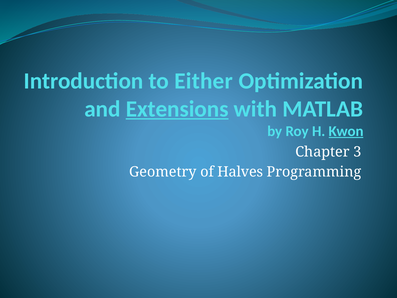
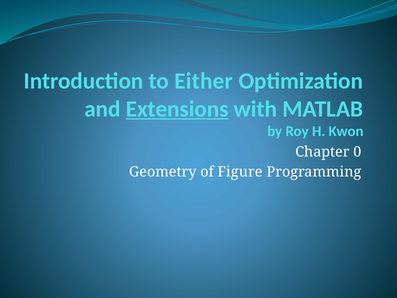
Kwon underline: present -> none
3: 3 -> 0
Halves: Halves -> Figure
